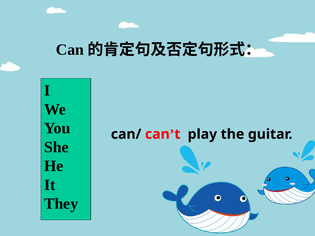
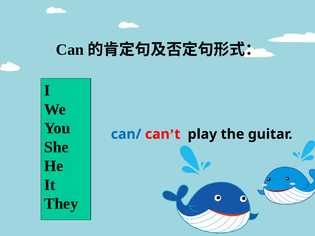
can/ colour: black -> blue
